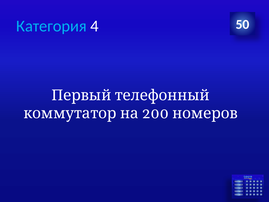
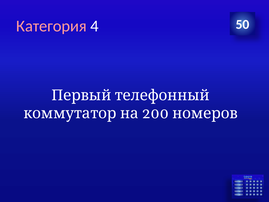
Категория colour: light blue -> pink
